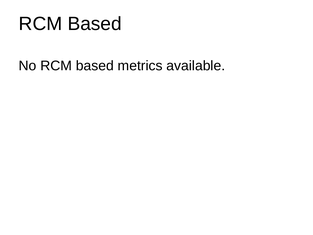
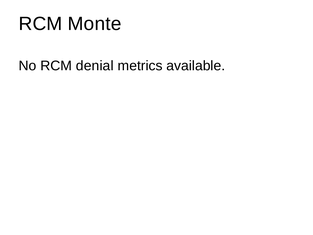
Based at (95, 24): Based -> Monte
No RCM based: based -> denial
